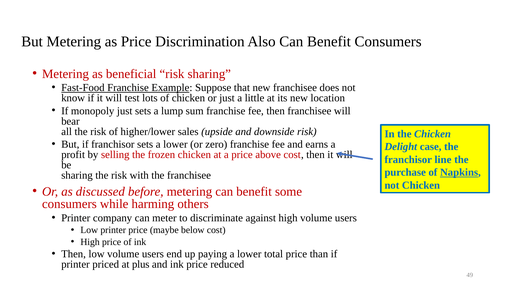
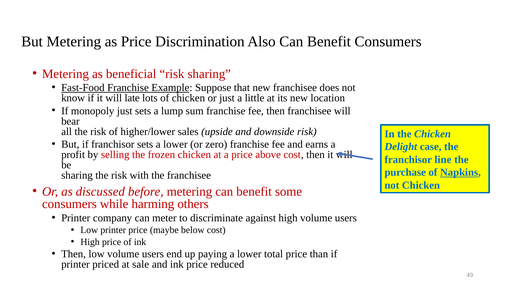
test: test -> late
plus: plus -> sale
